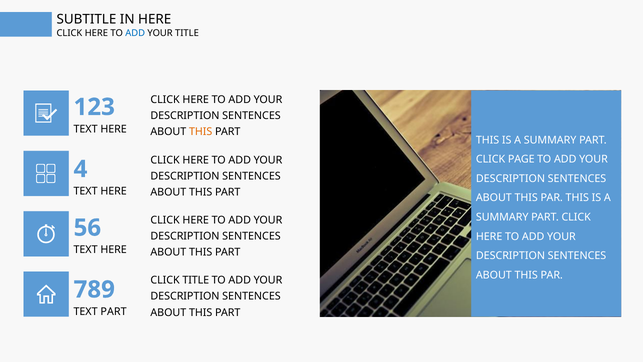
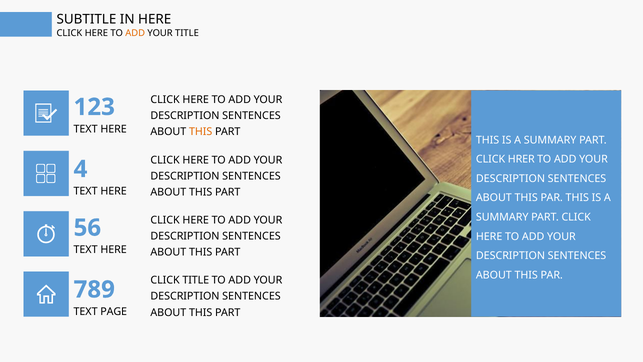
ADD at (135, 33) colour: blue -> orange
PAGE: PAGE -> HRER
TEXT PART: PART -> PAGE
